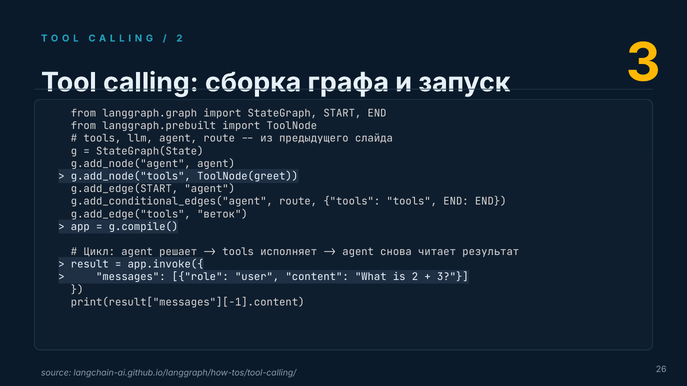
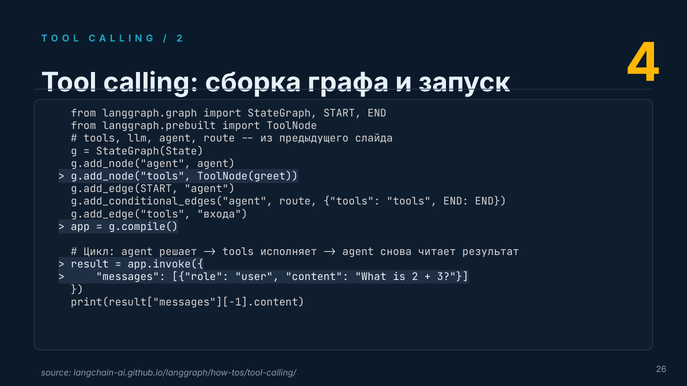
запуск 3: 3 -> 4
веток: веток -> входа
